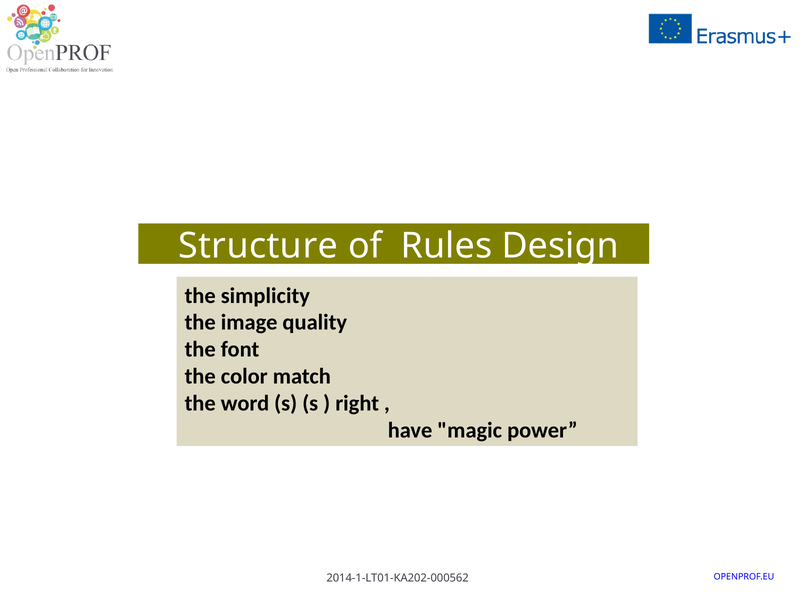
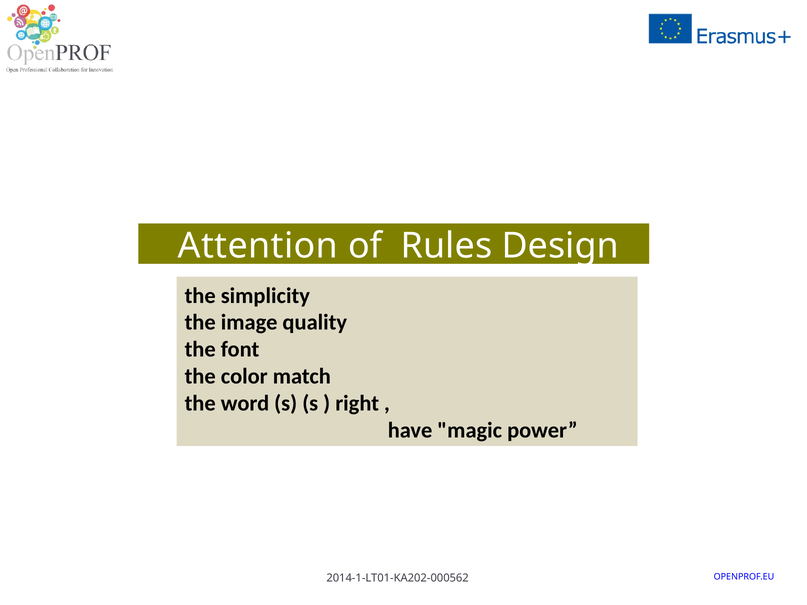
Structure: Structure -> Attention
